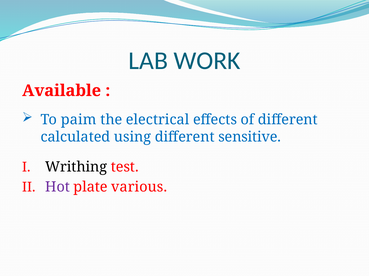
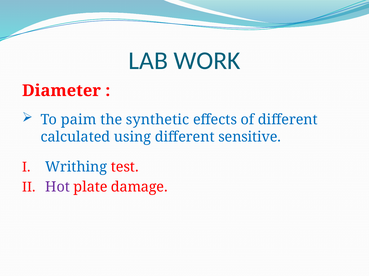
Available: Available -> Diameter
electrical: electrical -> synthetic
Writhing colour: black -> blue
various: various -> damage
